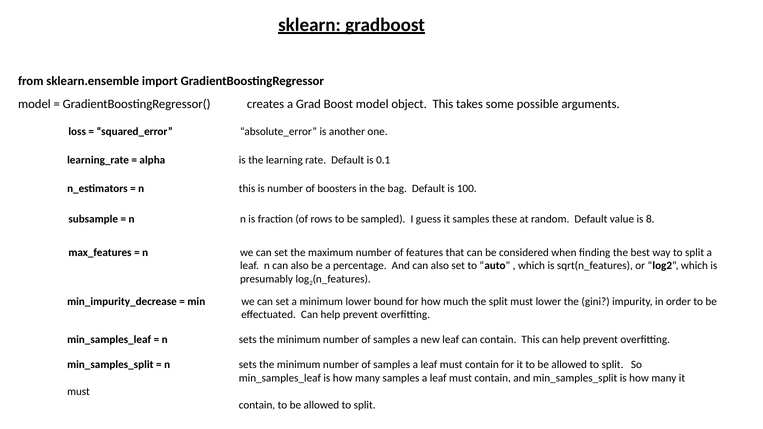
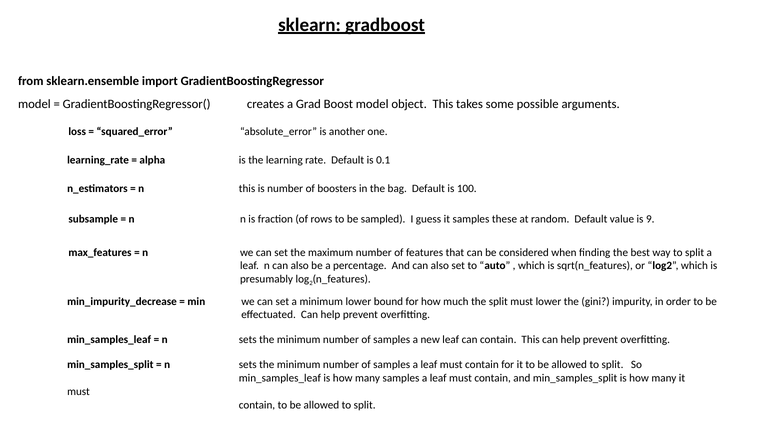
8: 8 -> 9
